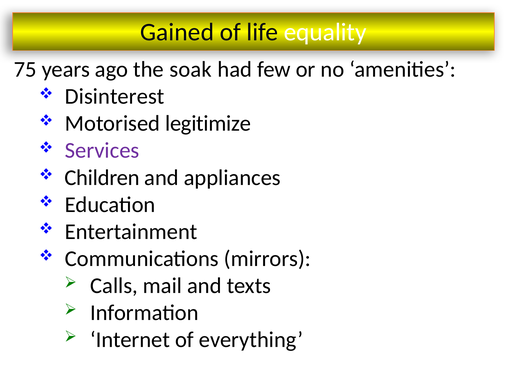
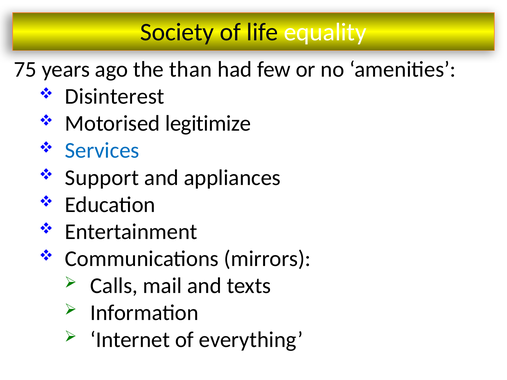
Gained: Gained -> Society
soak: soak -> than
Services colour: purple -> blue
Children: Children -> Support
